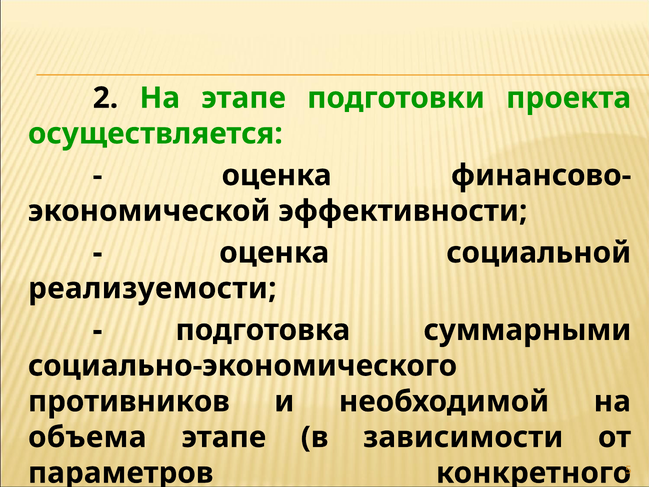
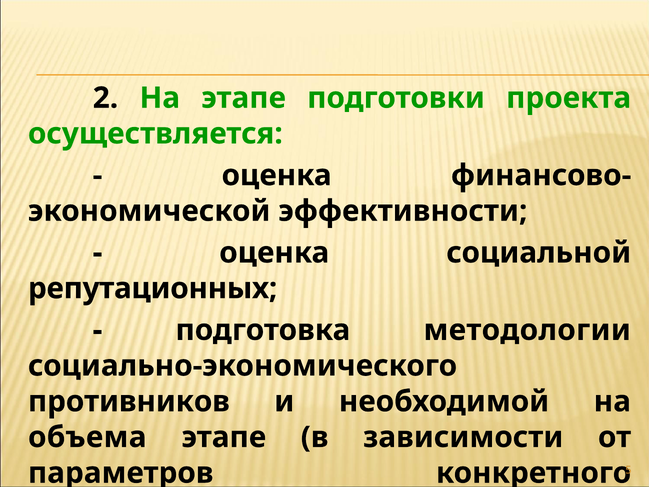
реализуемости: реализуемости -> репутационных
суммарными: суммарными -> методологии
